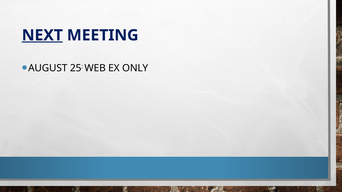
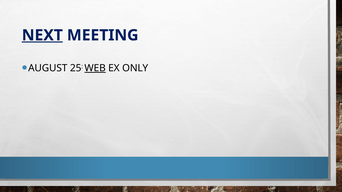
WEB underline: none -> present
